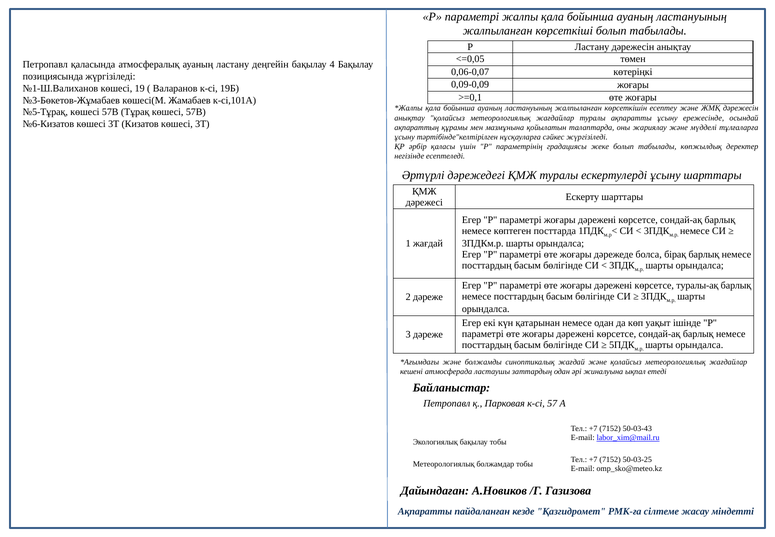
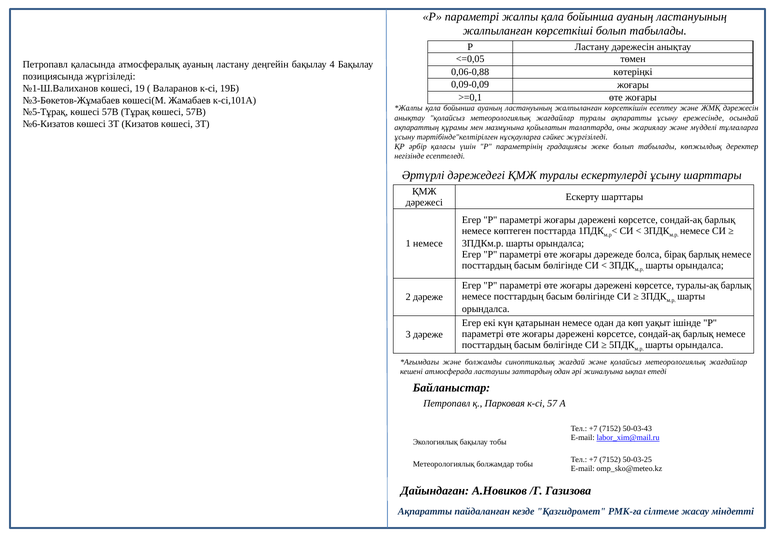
0,06-0,07: 0,06-0,07 -> 0,06-0,88
1 жағдай: жағдай -> немесе
